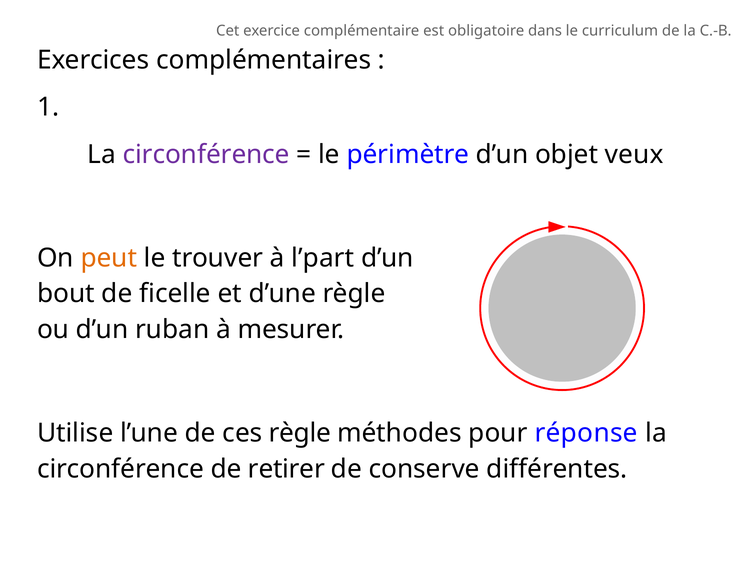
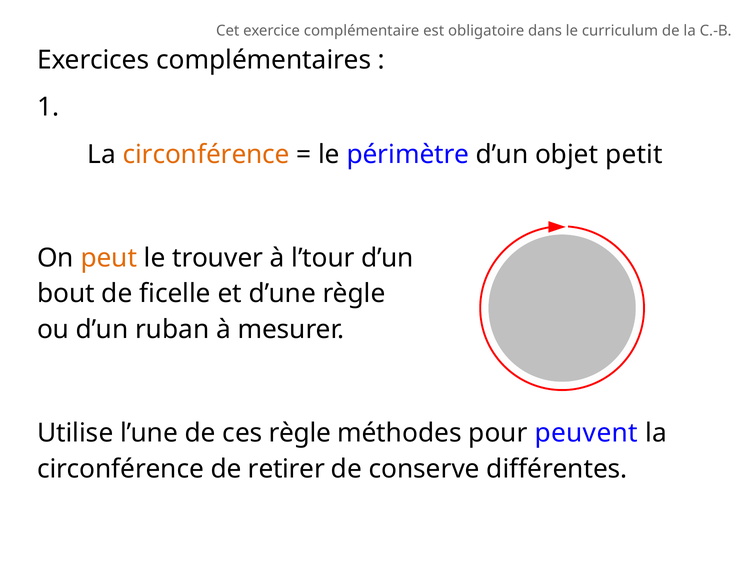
circonférence at (206, 155) colour: purple -> orange
veux: veux -> petit
l’part: l’part -> l’tour
réponse: réponse -> peuvent
